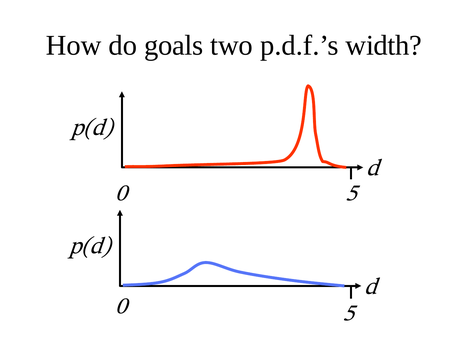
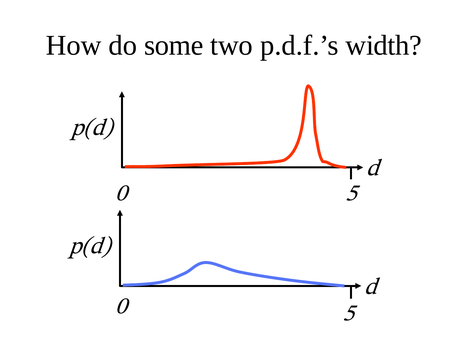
goals: goals -> some
